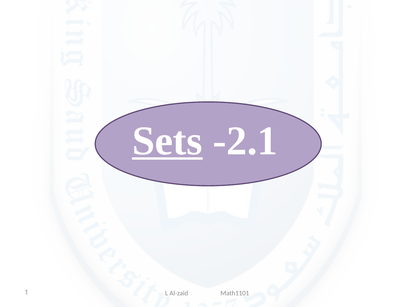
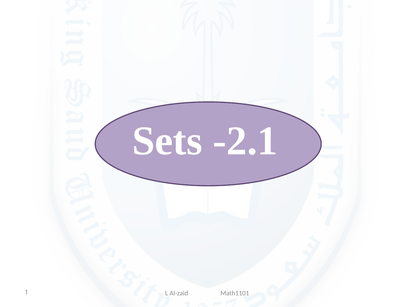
Sets underline: present -> none
